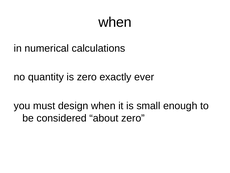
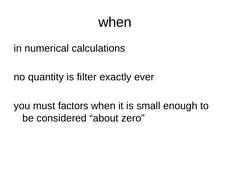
is zero: zero -> filter
design: design -> factors
